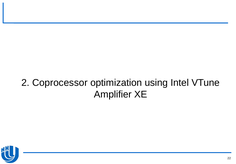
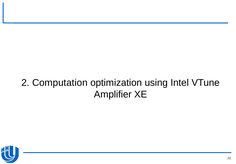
Coprocessor: Coprocessor -> Computation
